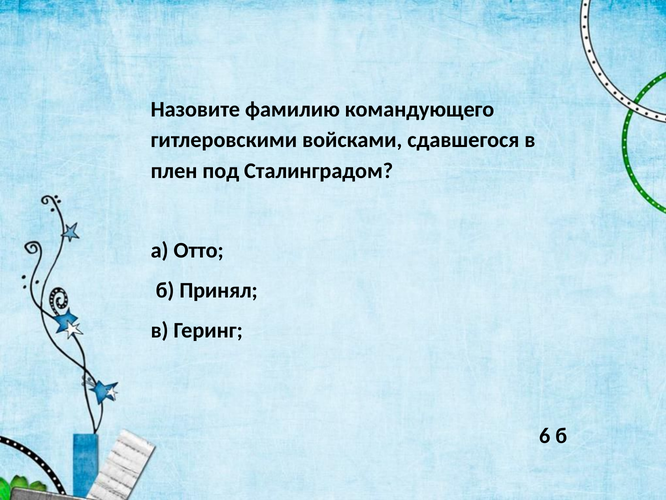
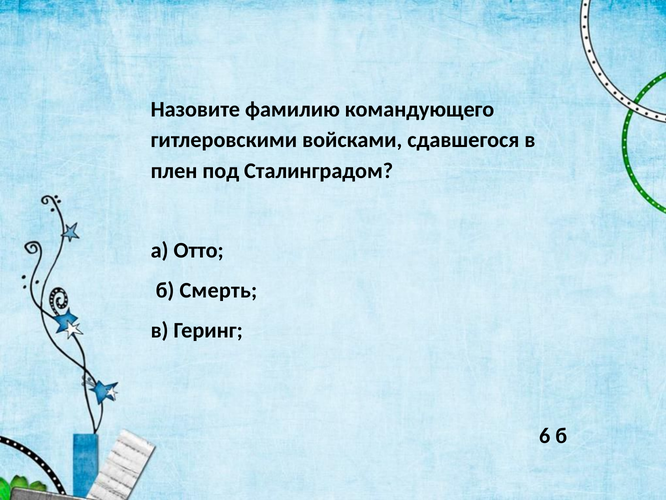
Принял: Принял -> Смерть
